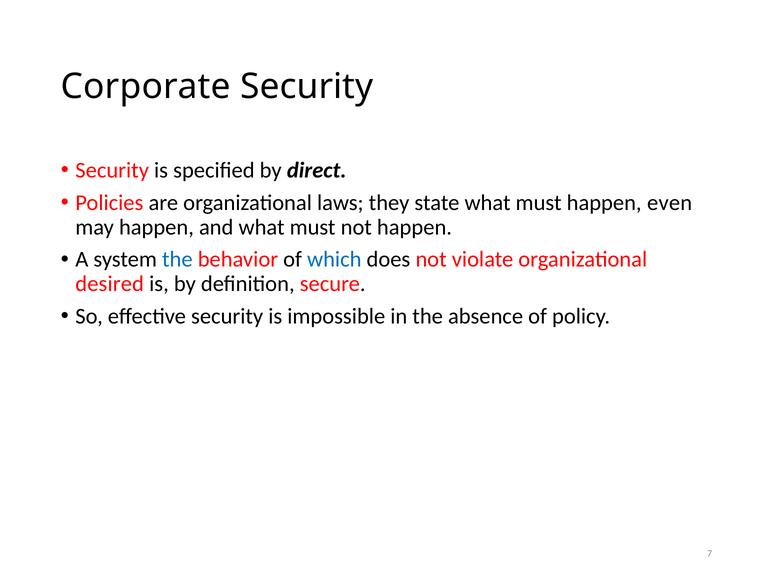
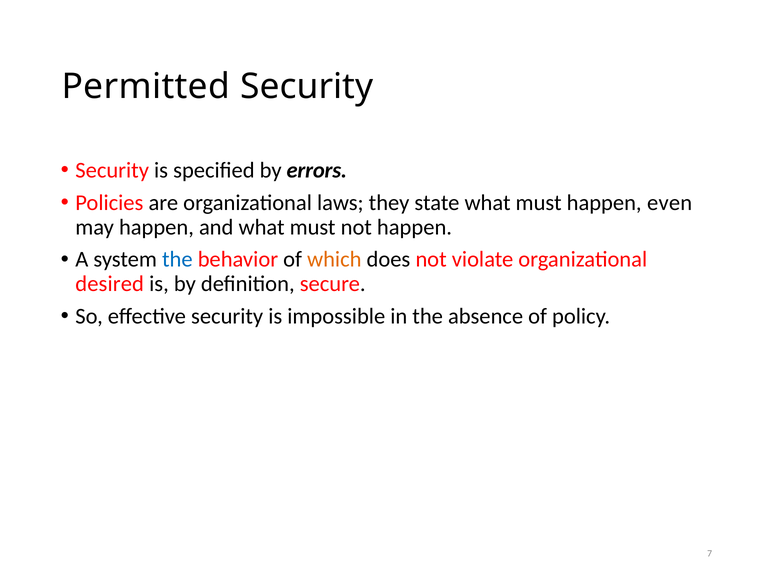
Corporate: Corporate -> Permitted
direct: direct -> errors
which colour: blue -> orange
